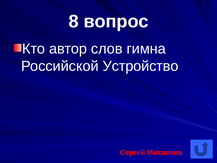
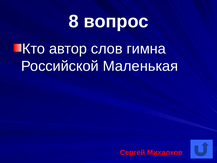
Устройство: Устройство -> Маленькая
